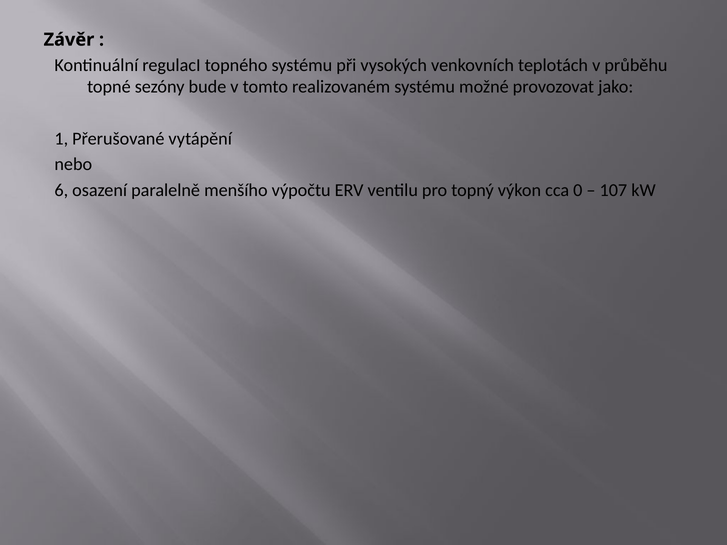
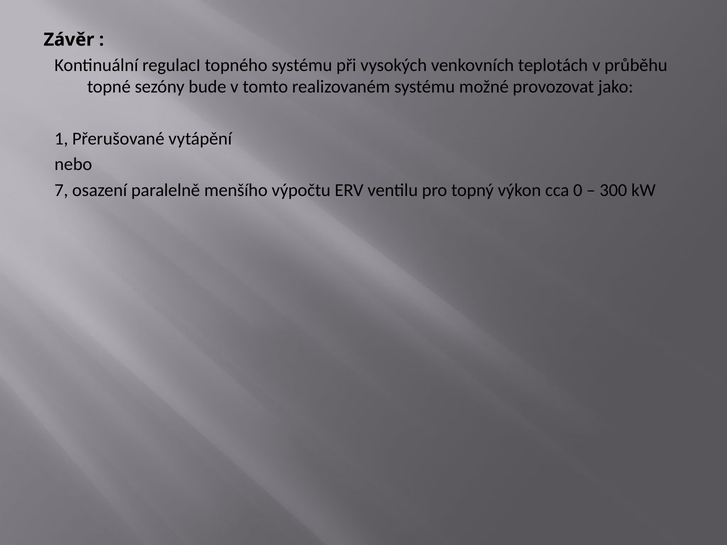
6: 6 -> 7
107: 107 -> 300
